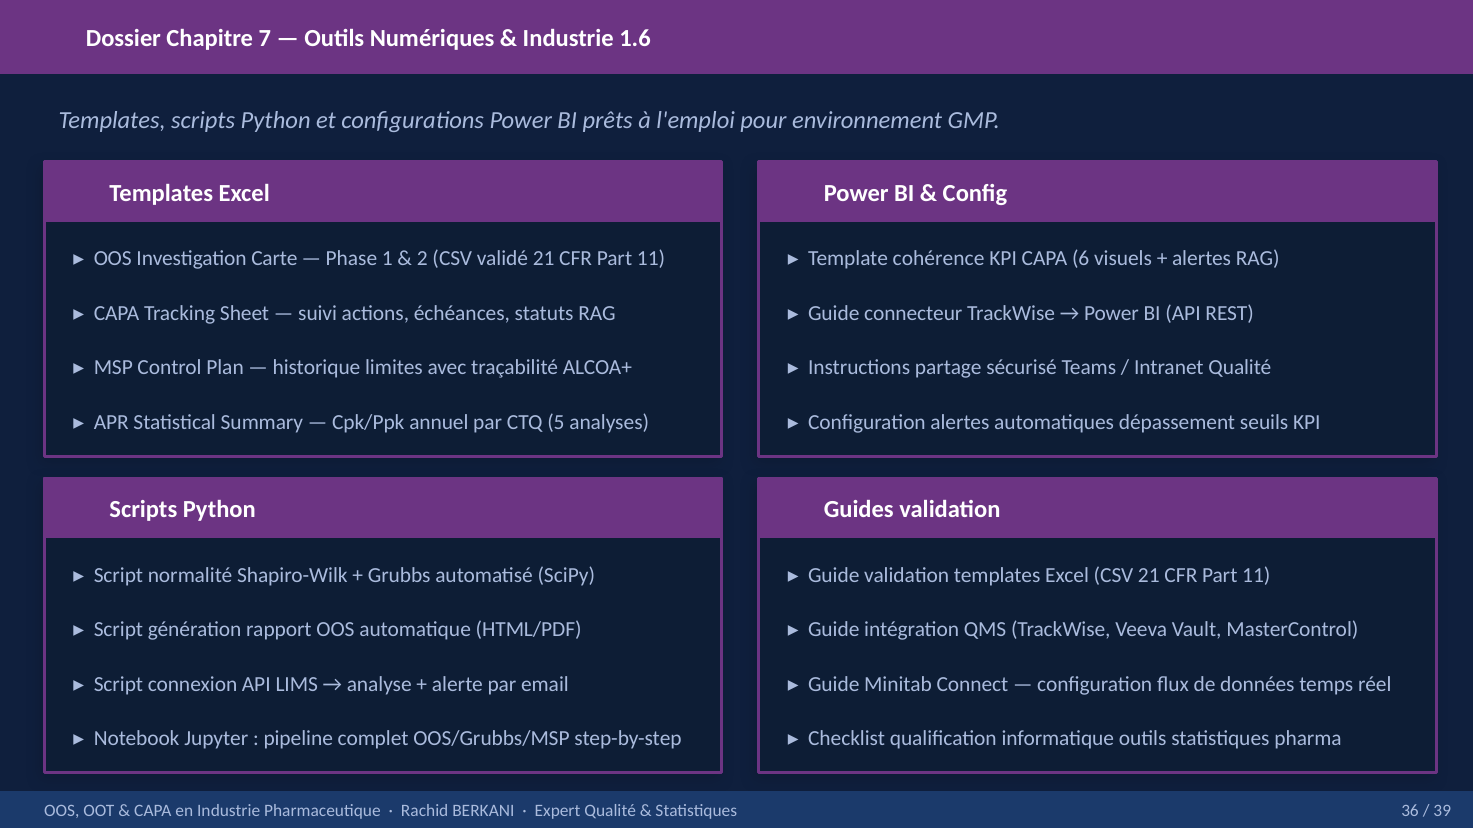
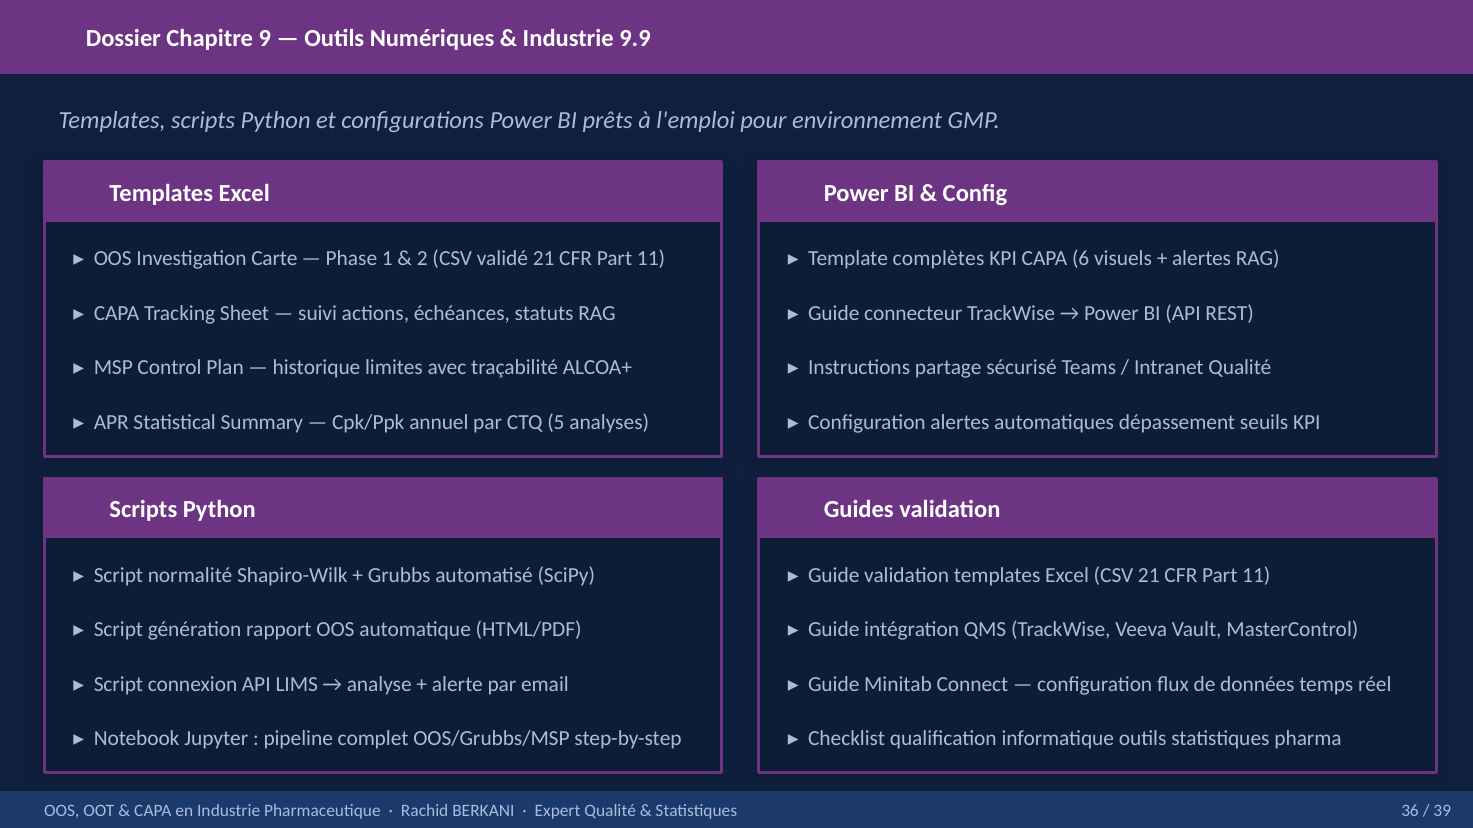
7: 7 -> 9
1.6: 1.6 -> 9.9
cohérence: cohérence -> complètes
